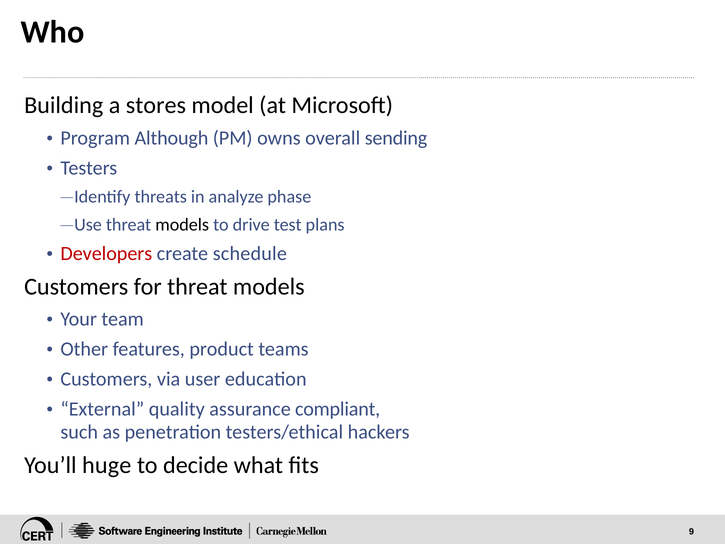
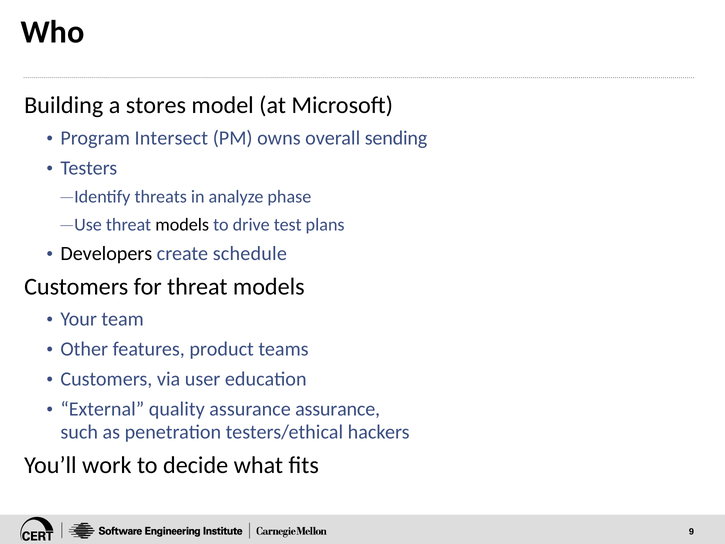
Although: Although -> Intersect
Developers colour: red -> black
assurance compliant: compliant -> assurance
huge: huge -> work
